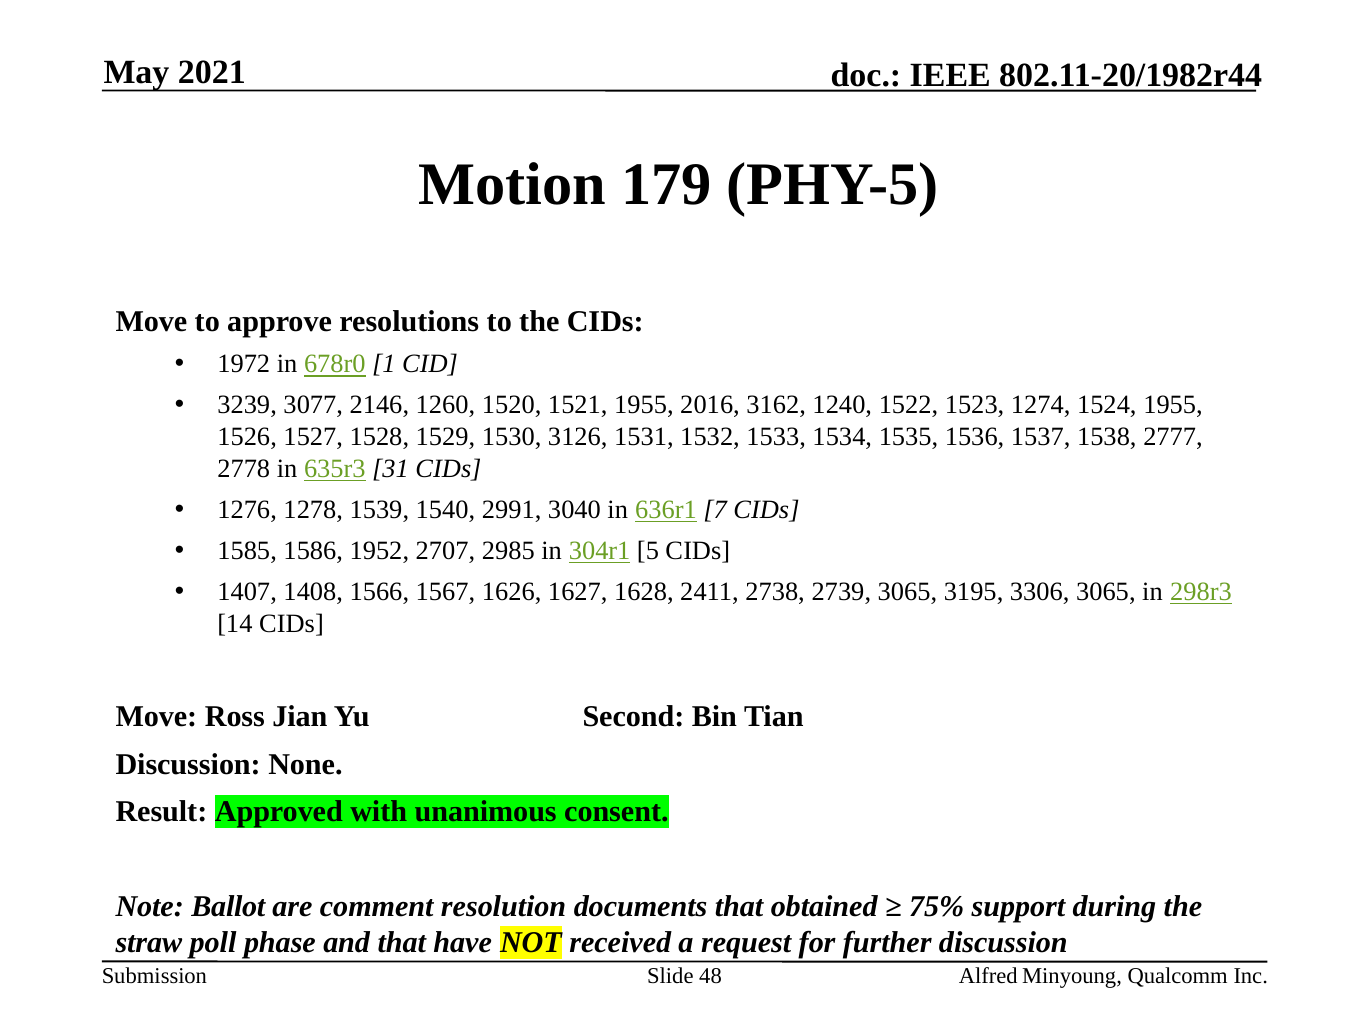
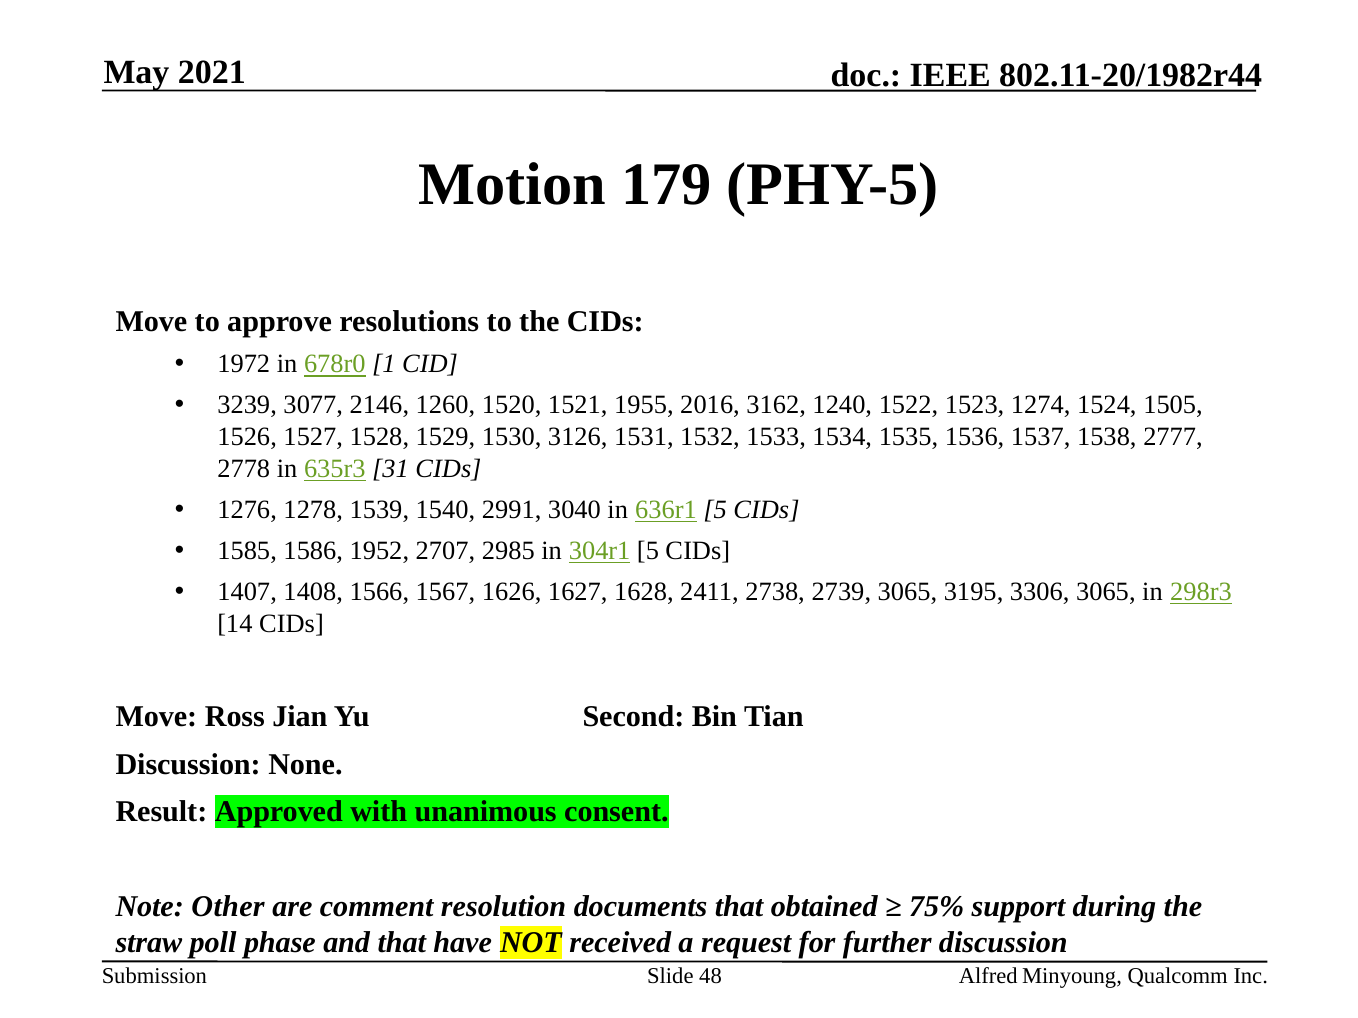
1524 1955: 1955 -> 1505
636r1 7: 7 -> 5
Ballot: Ballot -> Other
